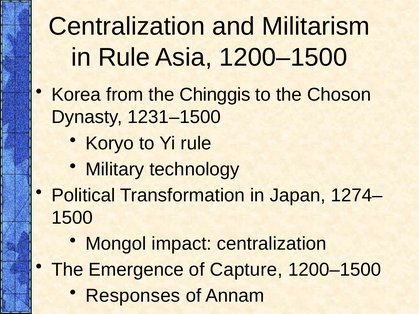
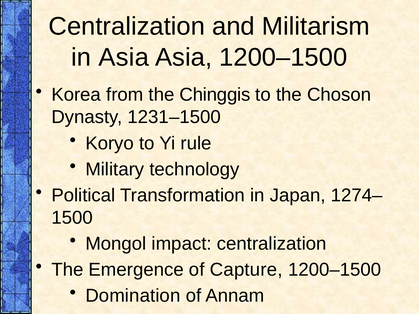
in Rule: Rule -> Asia
Responses: Responses -> Domination
